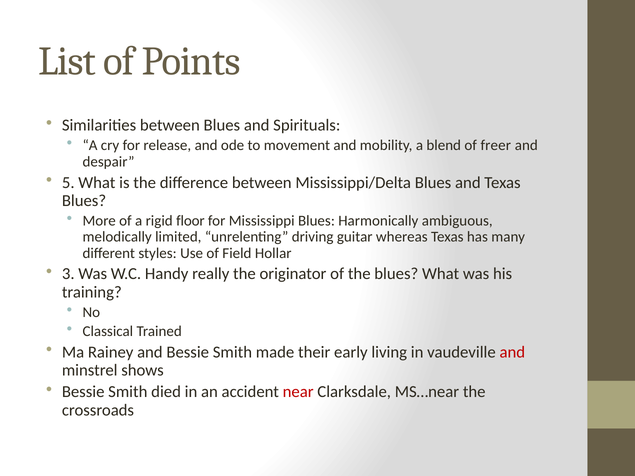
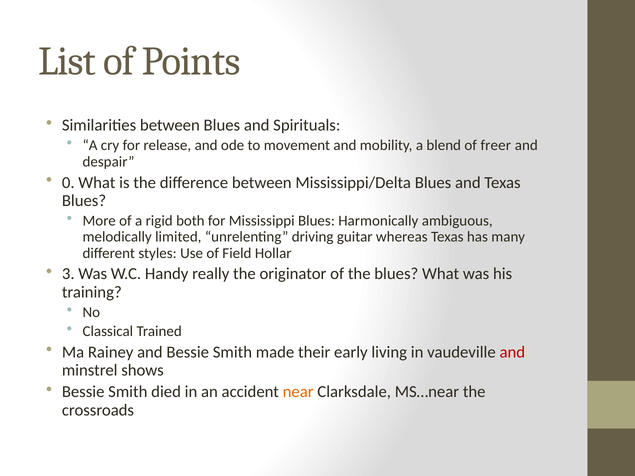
5: 5 -> 0
floor: floor -> both
near colour: red -> orange
